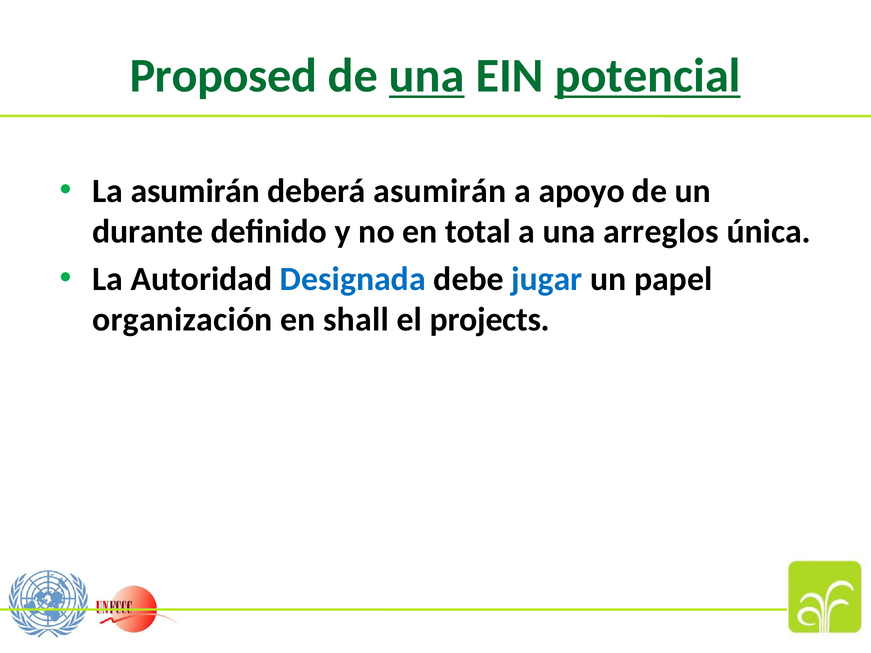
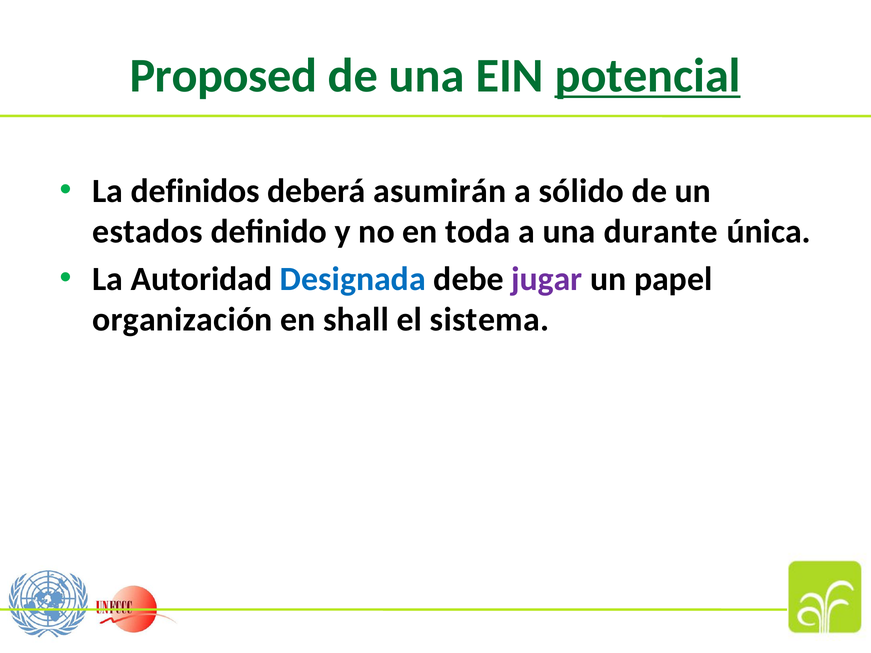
una at (427, 76) underline: present -> none
La asumirán: asumirán -> definidos
apoyo: apoyo -> sólido
durante: durante -> estados
total: total -> toda
arreglos: arreglos -> durante
jugar colour: blue -> purple
projects: projects -> sistema
